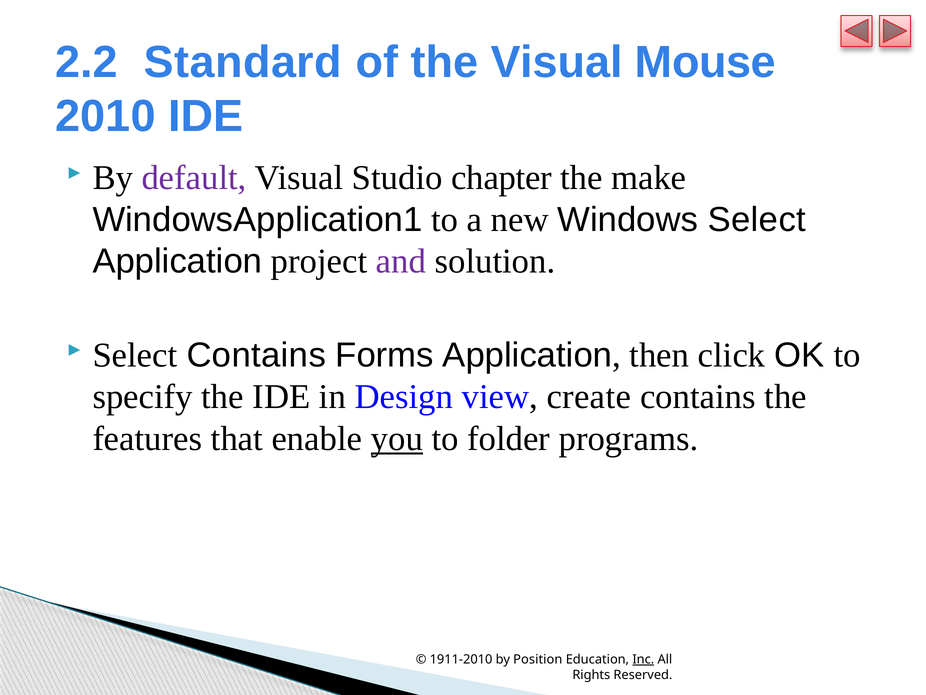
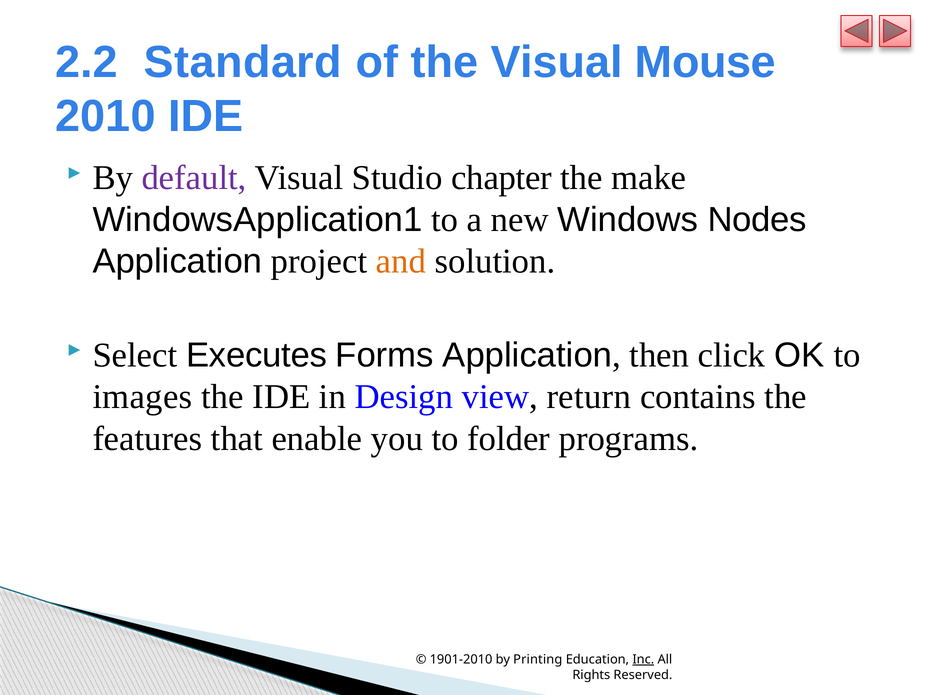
Windows Select: Select -> Nodes
and colour: purple -> orange
Select Contains: Contains -> Executes
specify: specify -> images
create: create -> return
you underline: present -> none
1911-2010: 1911-2010 -> 1901-2010
Position: Position -> Printing
